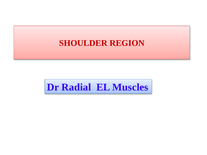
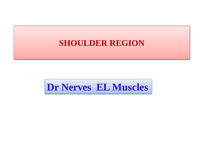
Radial: Radial -> Nerves
